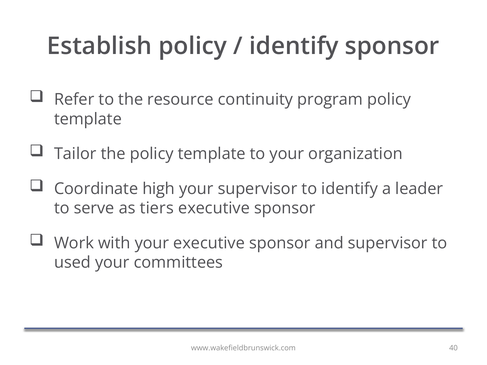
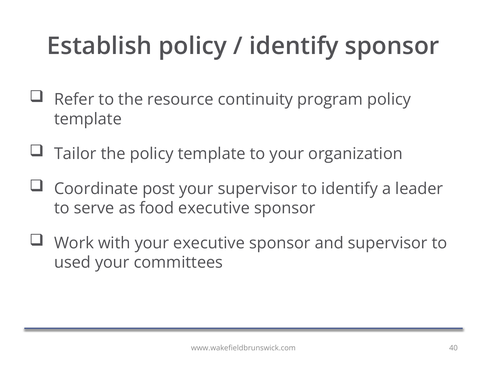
high: high -> post
tiers: tiers -> food
